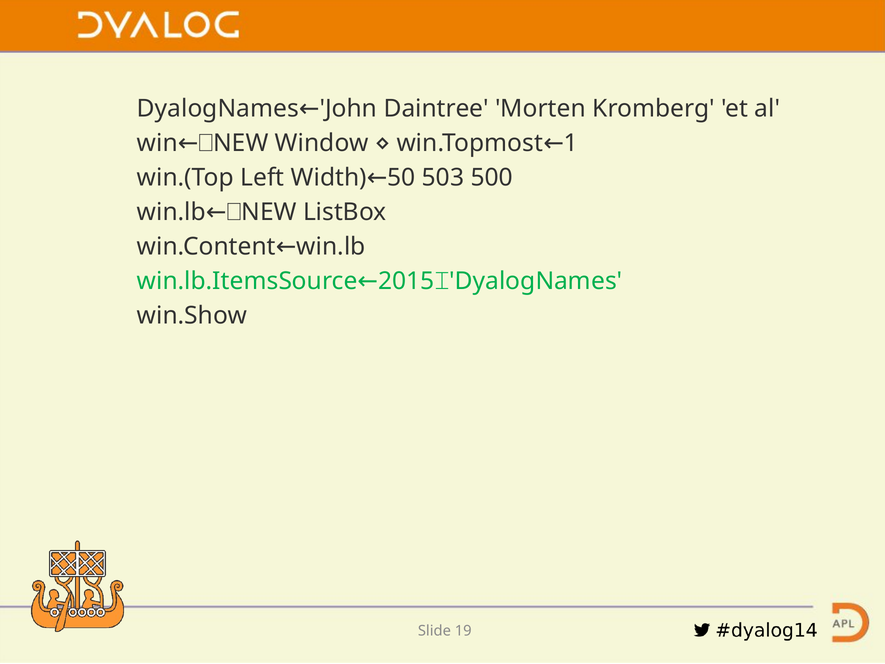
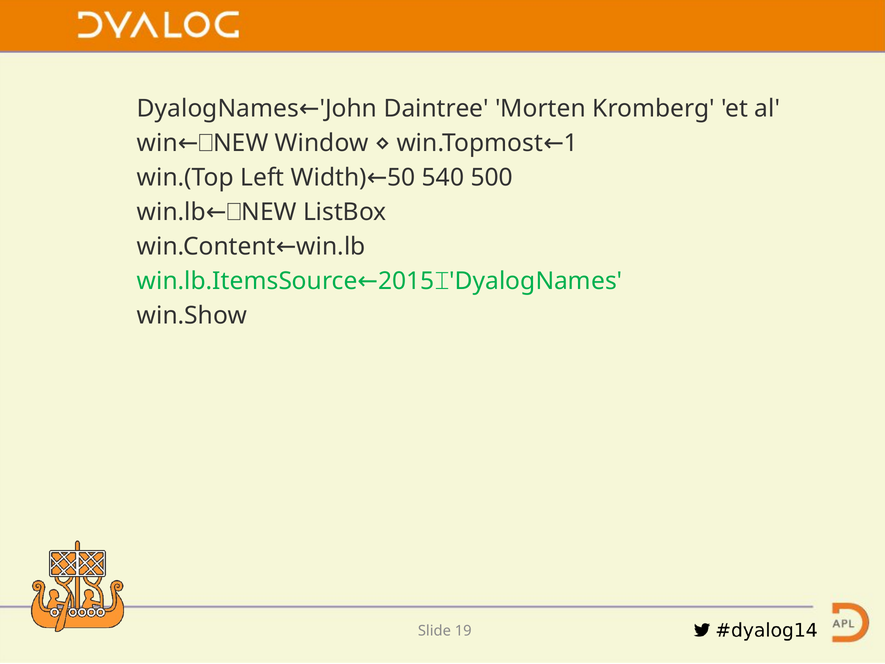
503: 503 -> 540
